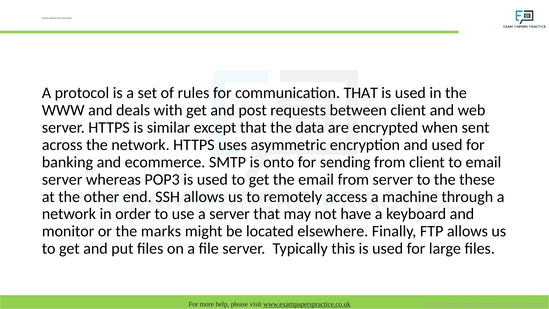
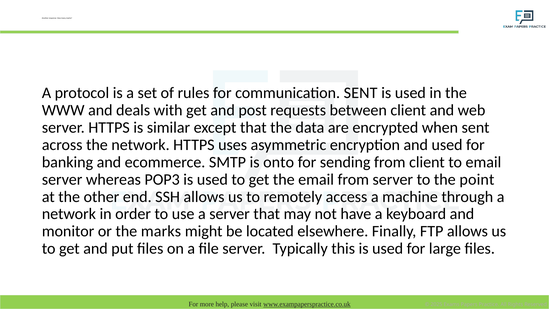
communication THAT: THAT -> SENT
these: these -> point
